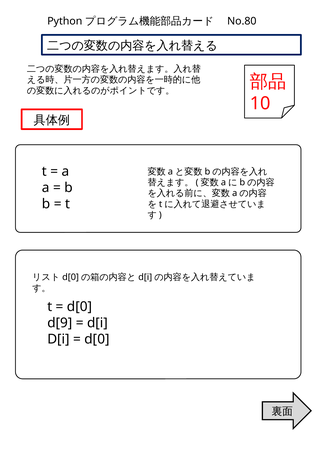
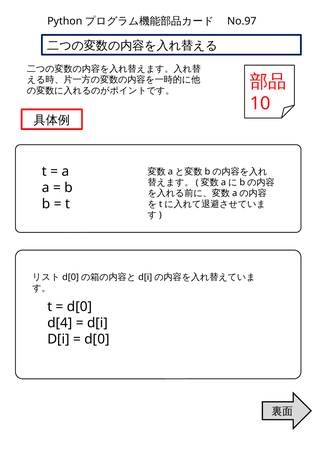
No.80: No.80 -> No.97
d[9: d[9 -> d[4
